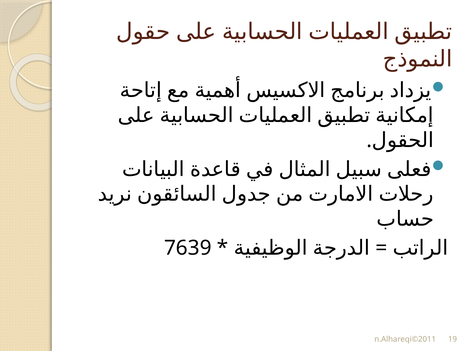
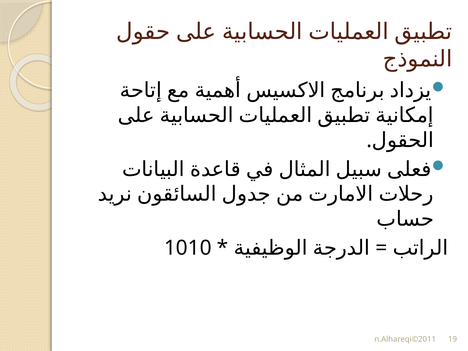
7639: 7639 -> 1010
